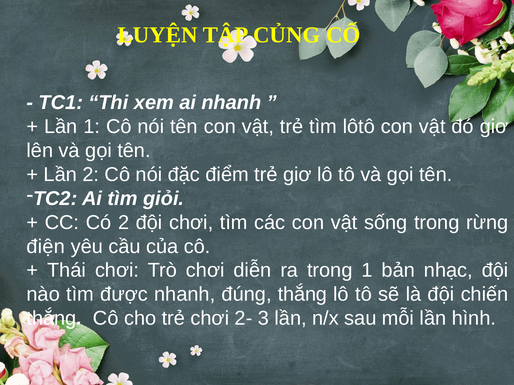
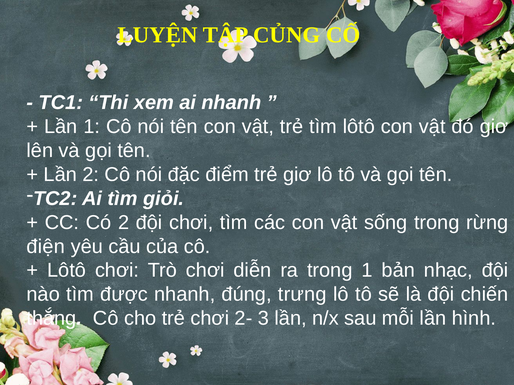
Thái at (67, 271): Thái -> Lôtô
đúng thắng: thắng -> trưng
